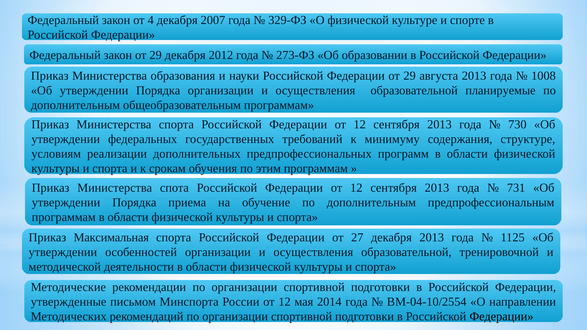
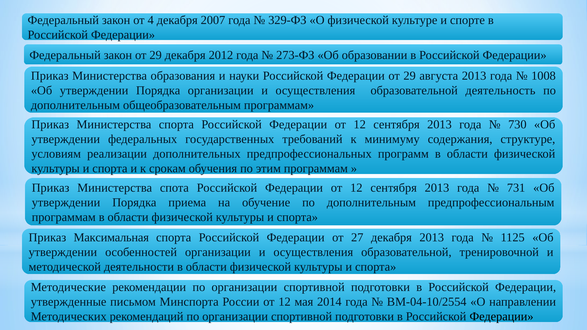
планируемые: планируемые -> деятельность
